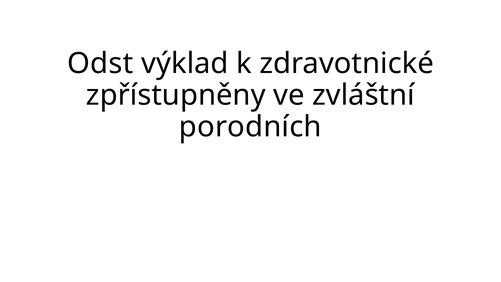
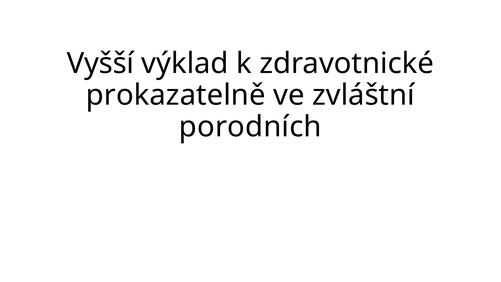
Odst: Odst -> Vyšší
zpřístupněny: zpřístupněny -> prokazatelně
